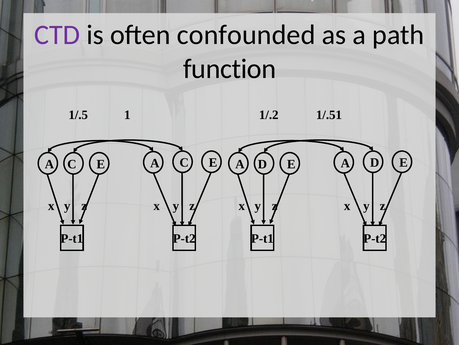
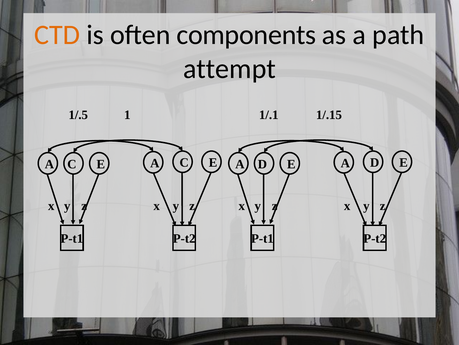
CTD colour: purple -> orange
confounded: confounded -> components
function: function -> attempt
1/.2: 1/.2 -> 1/.1
1/.51: 1/.51 -> 1/.15
